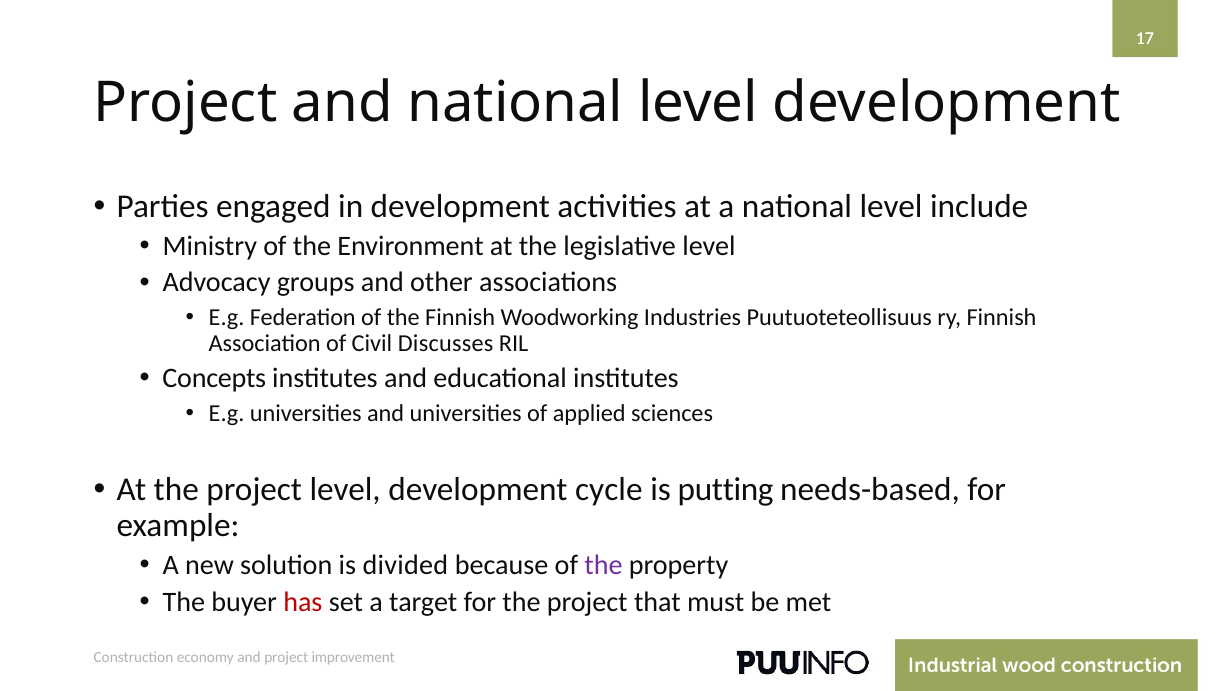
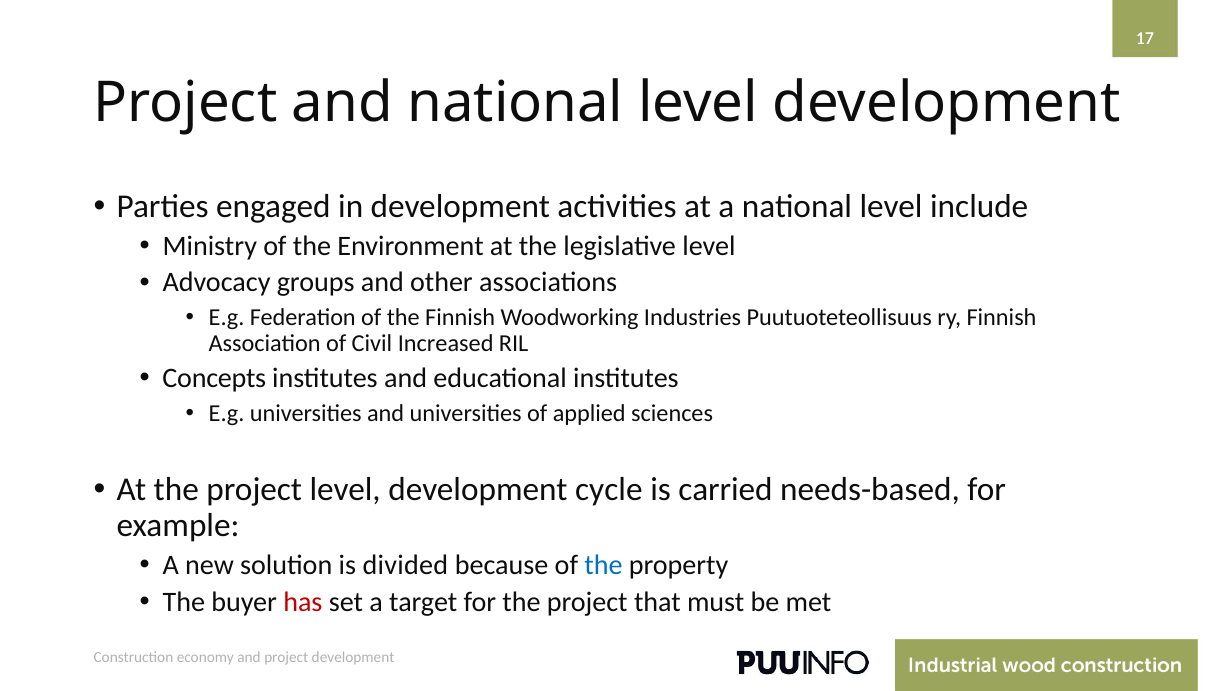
Discusses: Discusses -> Increased
putting: putting -> carried
the at (603, 565) colour: purple -> blue
project improvement: improvement -> development
